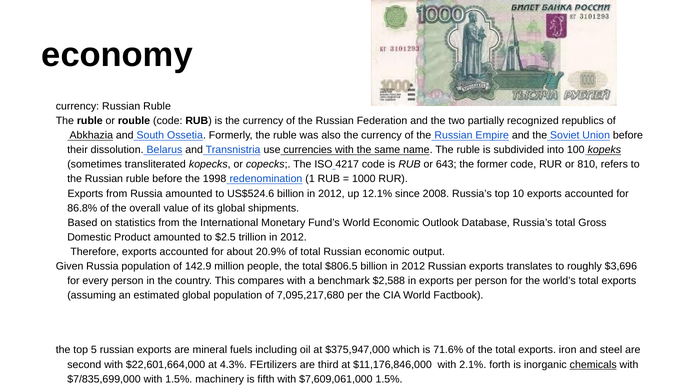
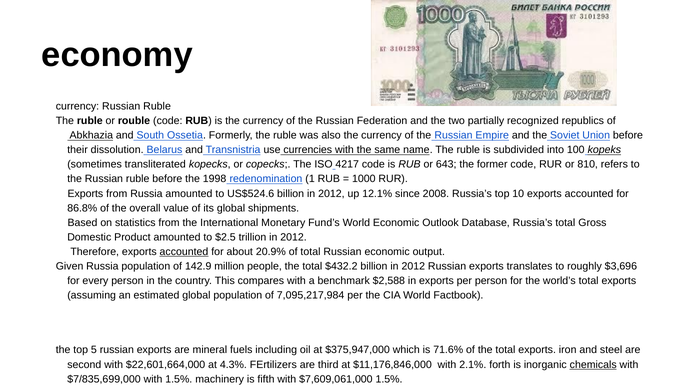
accounted at (184, 252) underline: none -> present
$806.5: $806.5 -> $432.2
7,095,217,680: 7,095,217,680 -> 7,095,217,984
